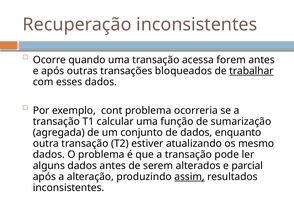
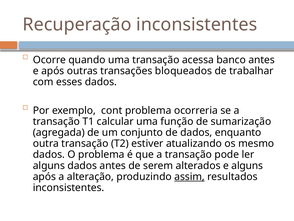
forem: forem -> banco
trabalhar underline: present -> none
e parcial: parcial -> alguns
